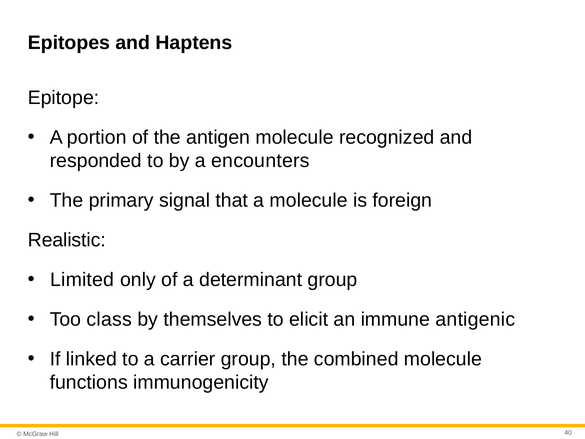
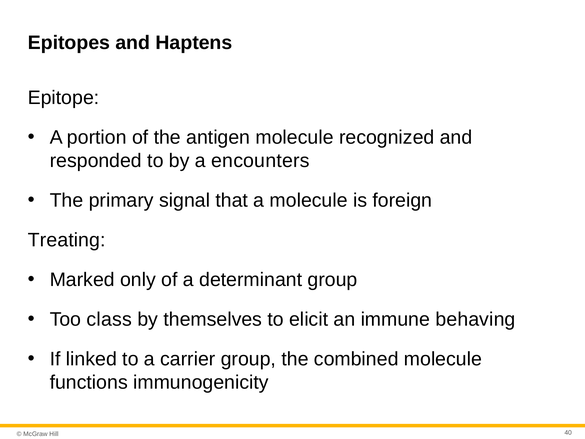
Realistic: Realistic -> Treating
Limited: Limited -> Marked
antigenic: antigenic -> behaving
